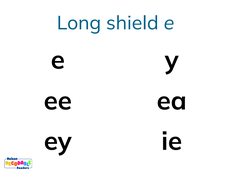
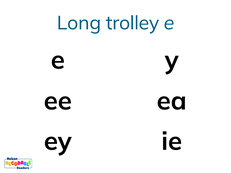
shield: shield -> trolley
